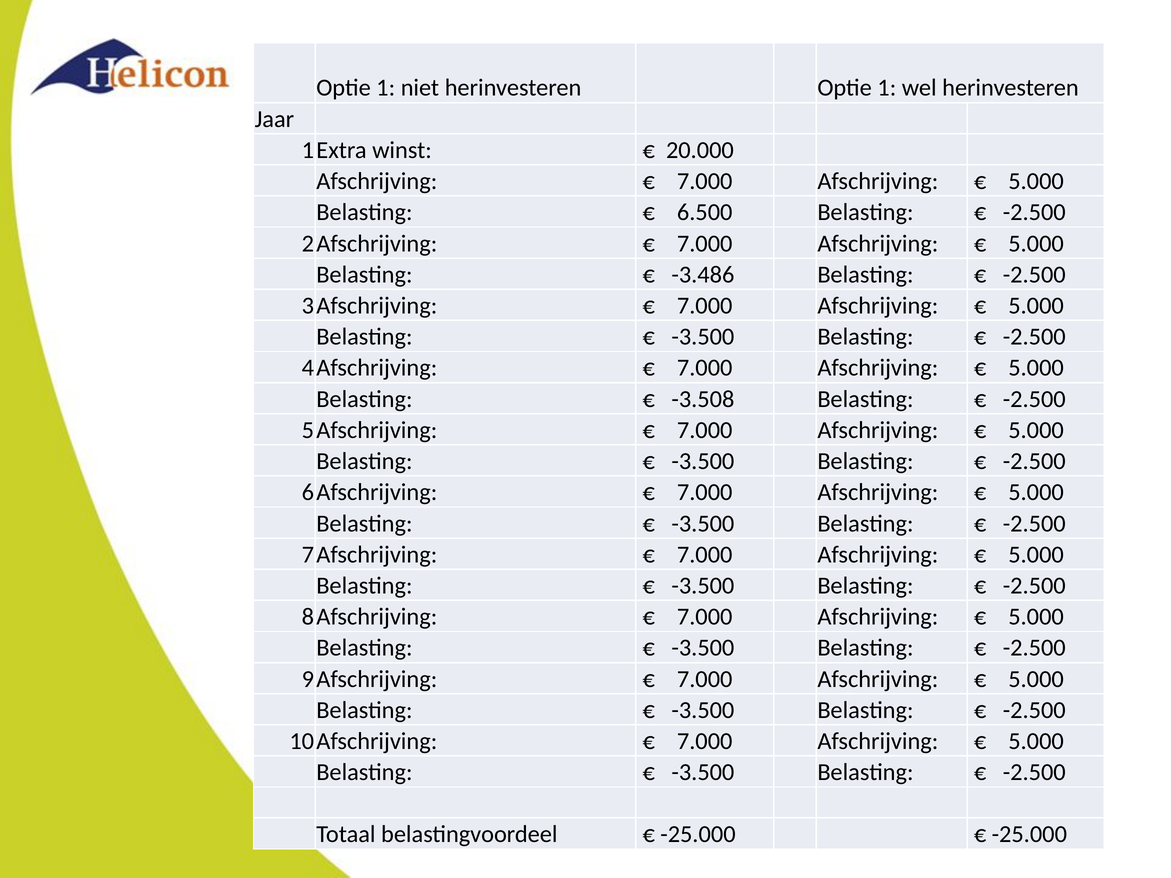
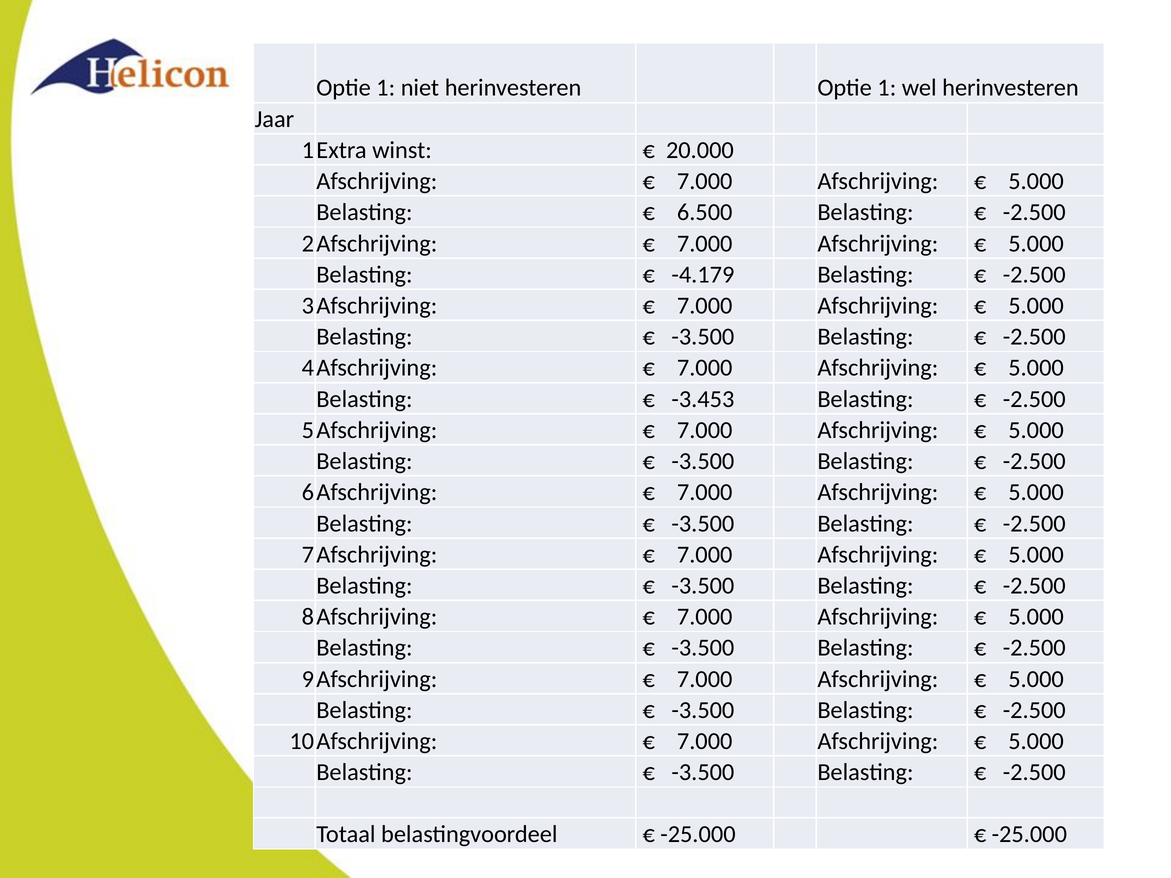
-3.486: -3.486 -> -4.179
-3.508: -3.508 -> -3.453
